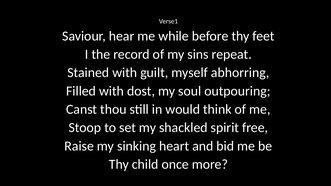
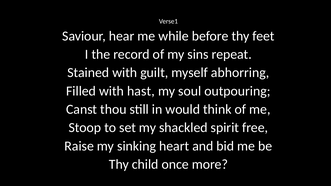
dost: dost -> hast
